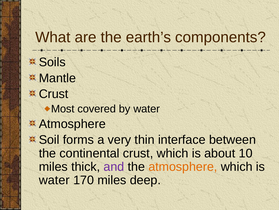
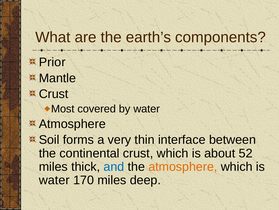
Soils: Soils -> Prior
10: 10 -> 52
and colour: purple -> blue
